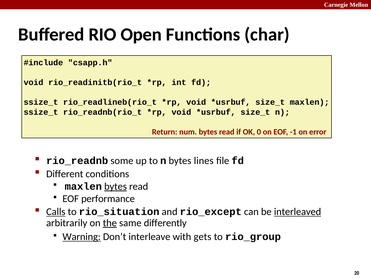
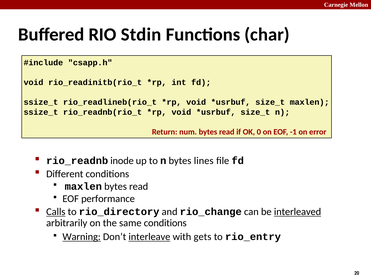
Open: Open -> Stdin
some: some -> inode
bytes at (116, 187) underline: present -> none
rio_situation: rio_situation -> rio_directory
rio_except: rio_except -> rio_change
the underline: present -> none
same differently: differently -> conditions
interleave underline: none -> present
rio_group: rio_group -> rio_entry
